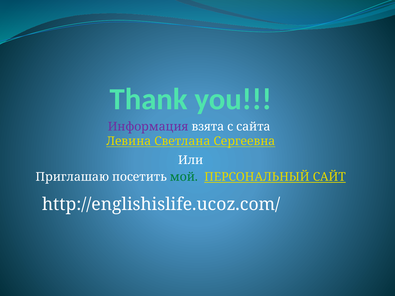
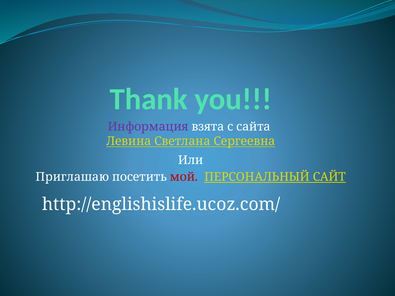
мой colour: green -> red
